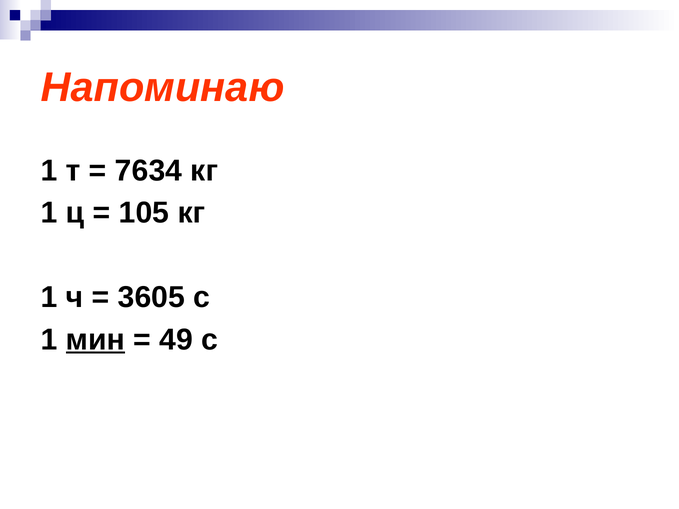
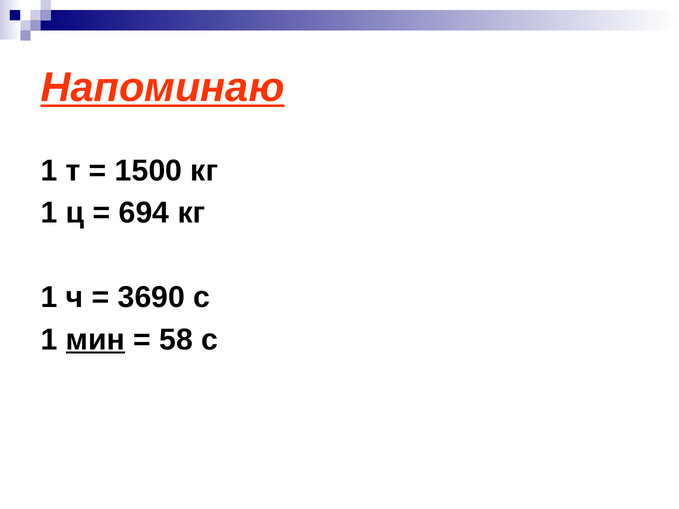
Напоминаю underline: none -> present
7634: 7634 -> 1500
105: 105 -> 694
3605: 3605 -> 3690
49: 49 -> 58
